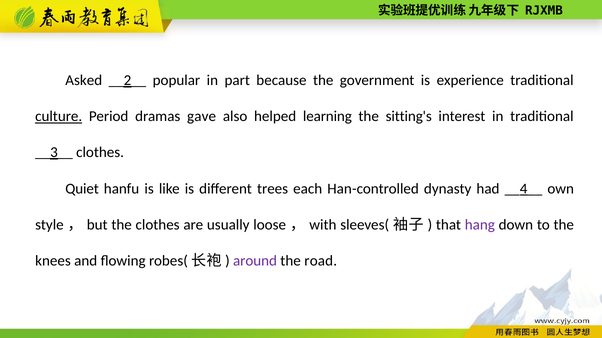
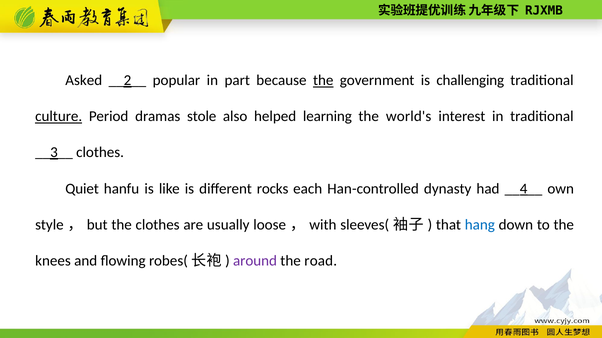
the at (323, 81) underline: none -> present
experience: experience -> challenging
gave: gave -> stole
sitting's: sitting's -> world's
trees: trees -> rocks
hang colour: purple -> blue
